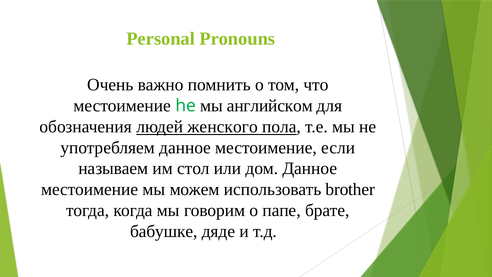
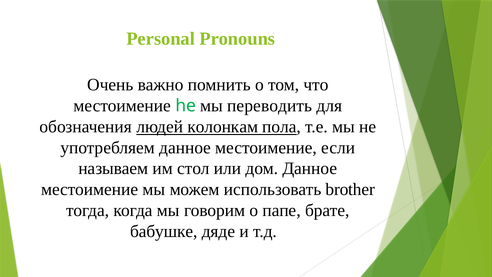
английском: английском -> переводить
женского: женского -> колонкам
